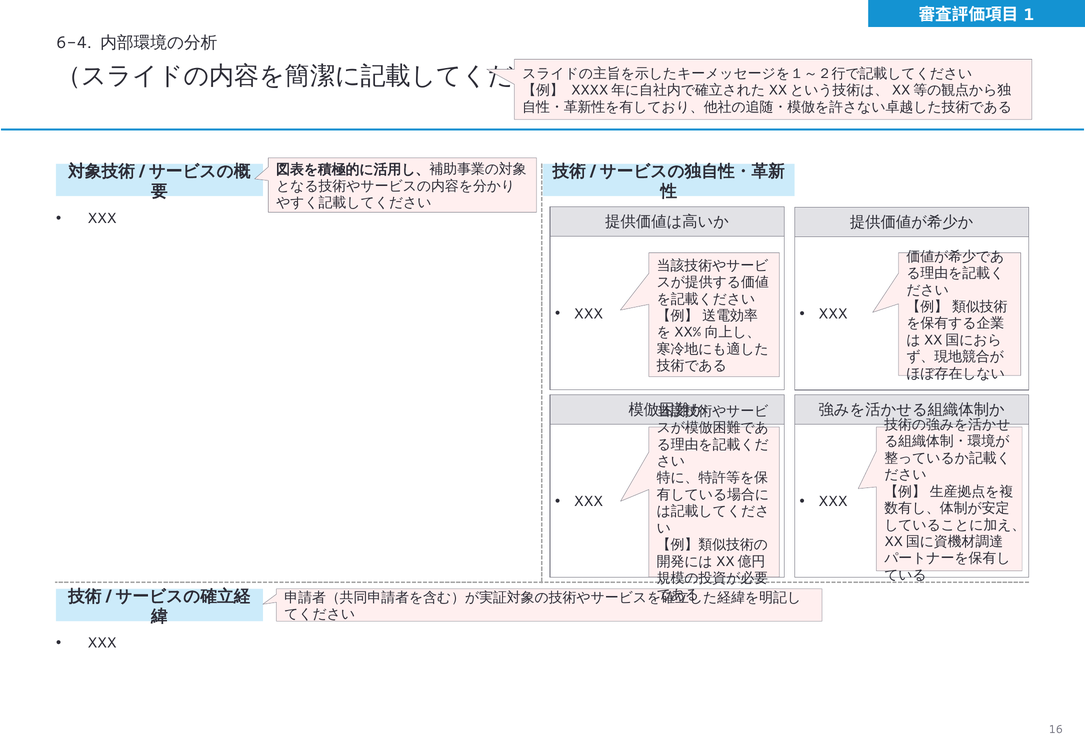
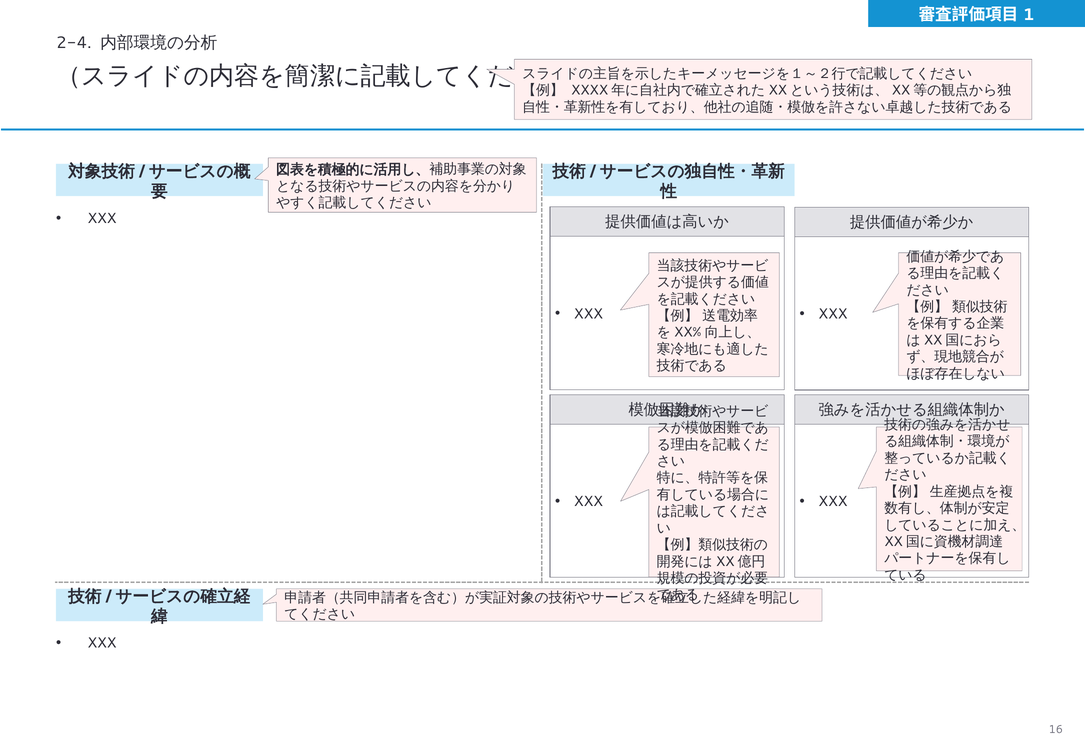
6-4: 6-4 -> 2-4
